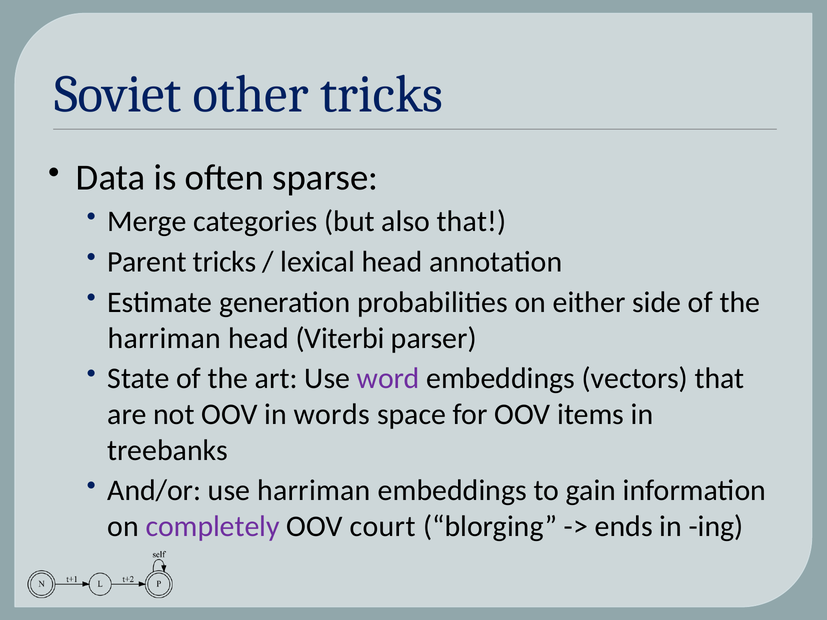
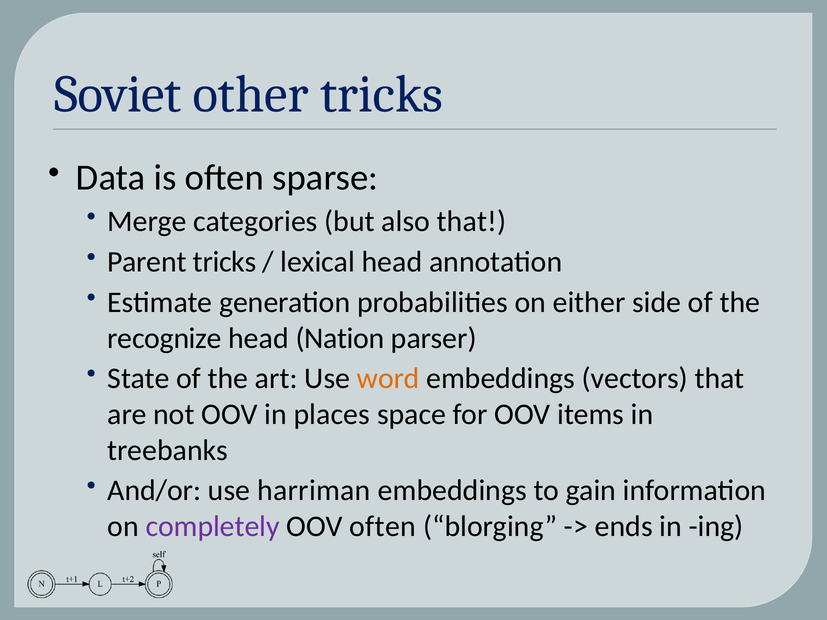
harriman at (164, 338): harriman -> recognize
Viterbi: Viterbi -> Nation
word colour: purple -> orange
words: words -> places
OOV court: court -> often
